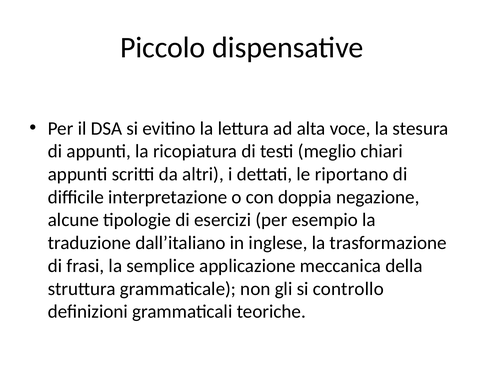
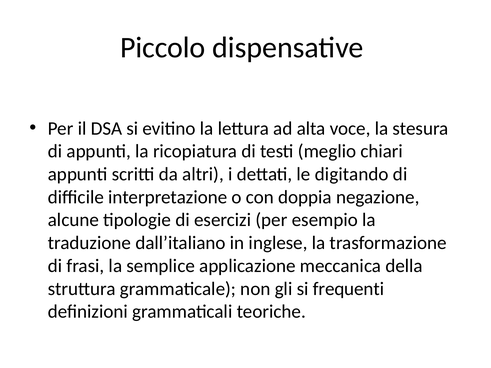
riportano: riportano -> digitando
controllo: controllo -> frequenti
